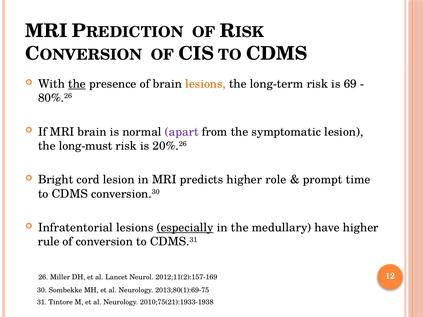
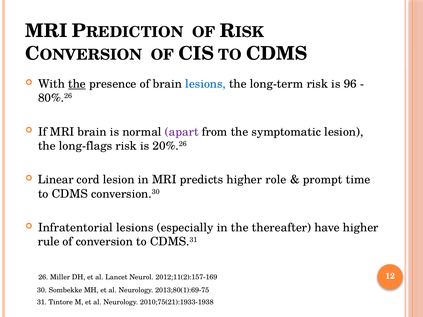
lesions at (206, 84) colour: orange -> blue
69: 69 -> 96
long-must: long-must -> long-flags
Bright: Bright -> Linear
especially underline: present -> none
medullary: medullary -> thereafter
